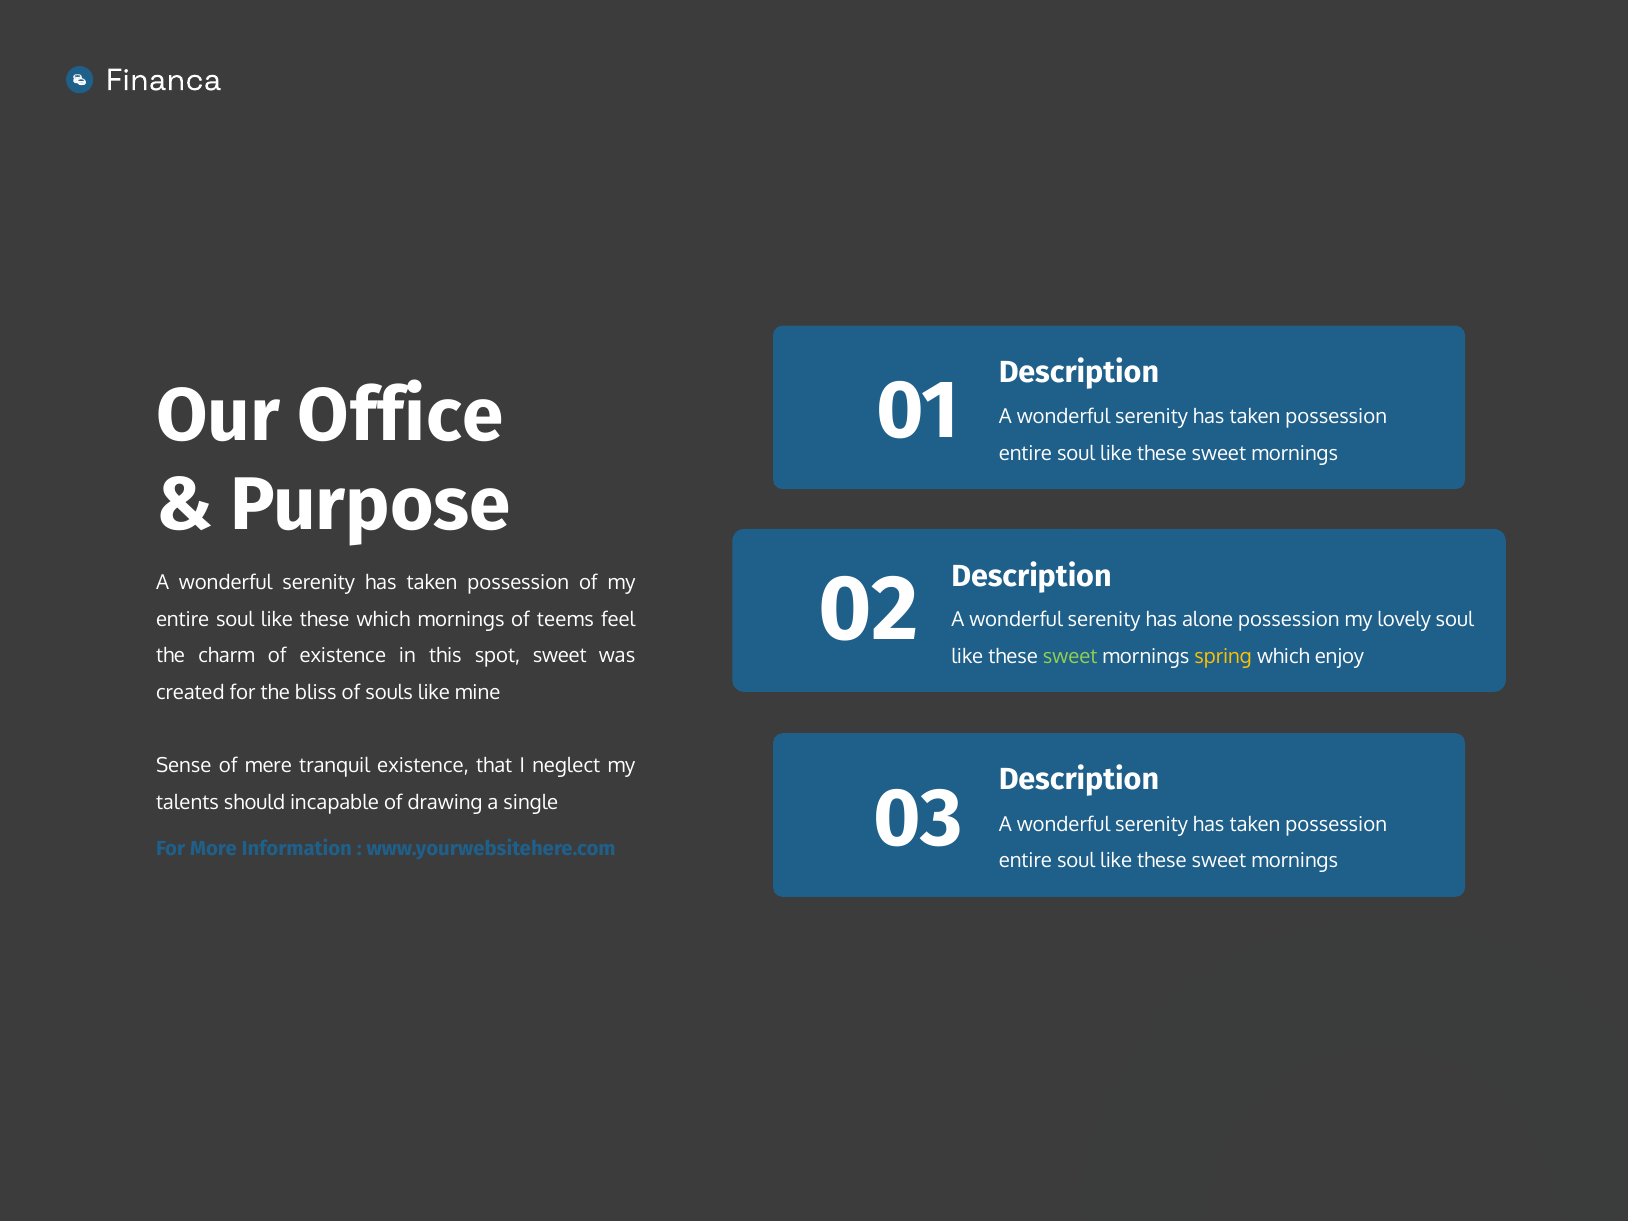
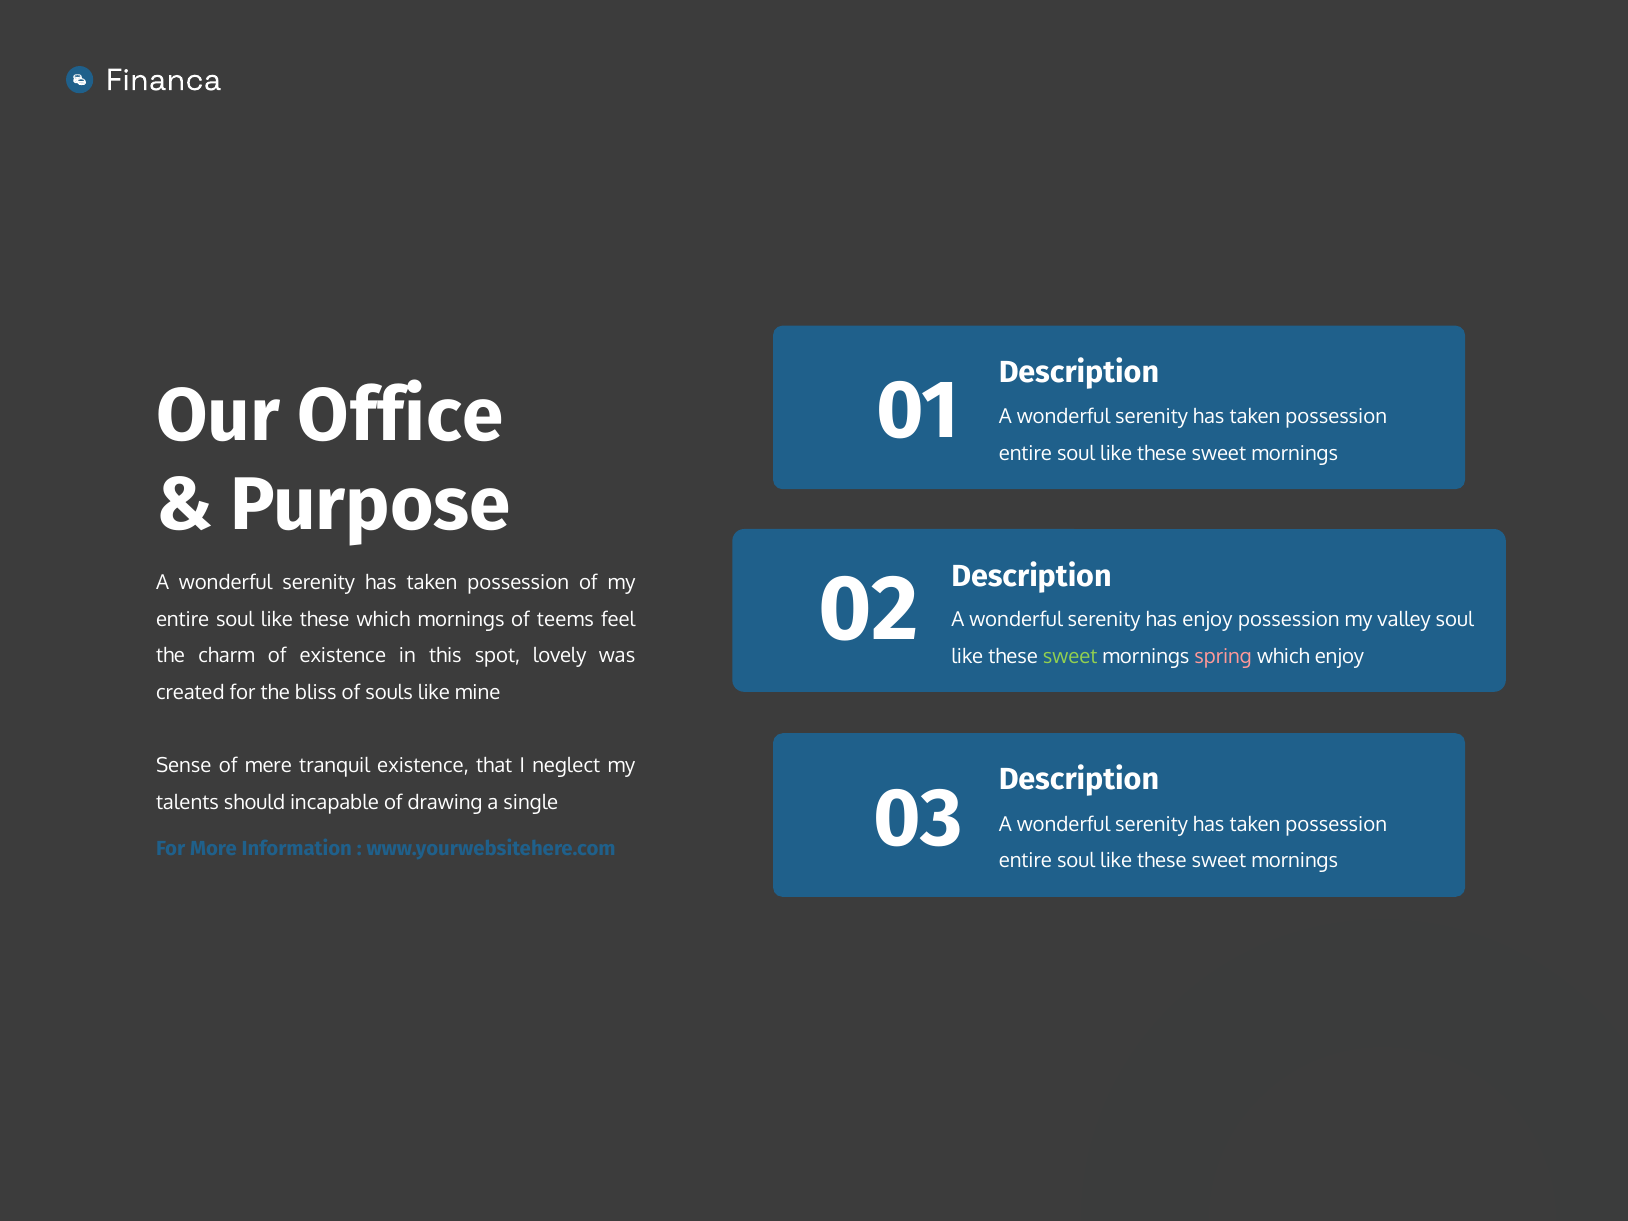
has alone: alone -> enjoy
lovely: lovely -> valley
spot sweet: sweet -> lovely
spring colour: yellow -> pink
